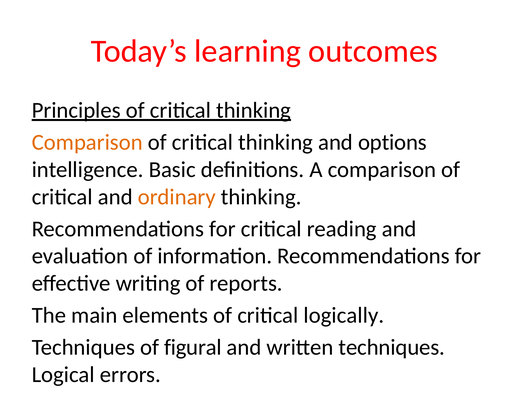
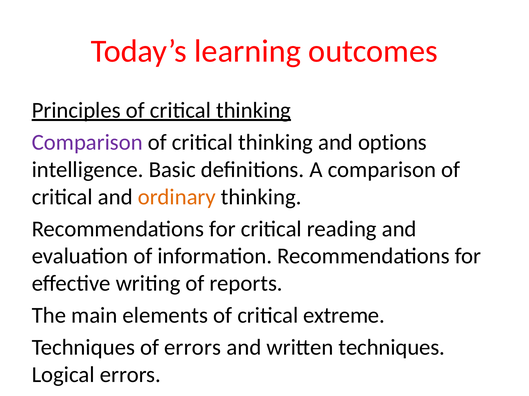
Comparison at (87, 143) colour: orange -> purple
logically: logically -> extreme
of figural: figural -> errors
